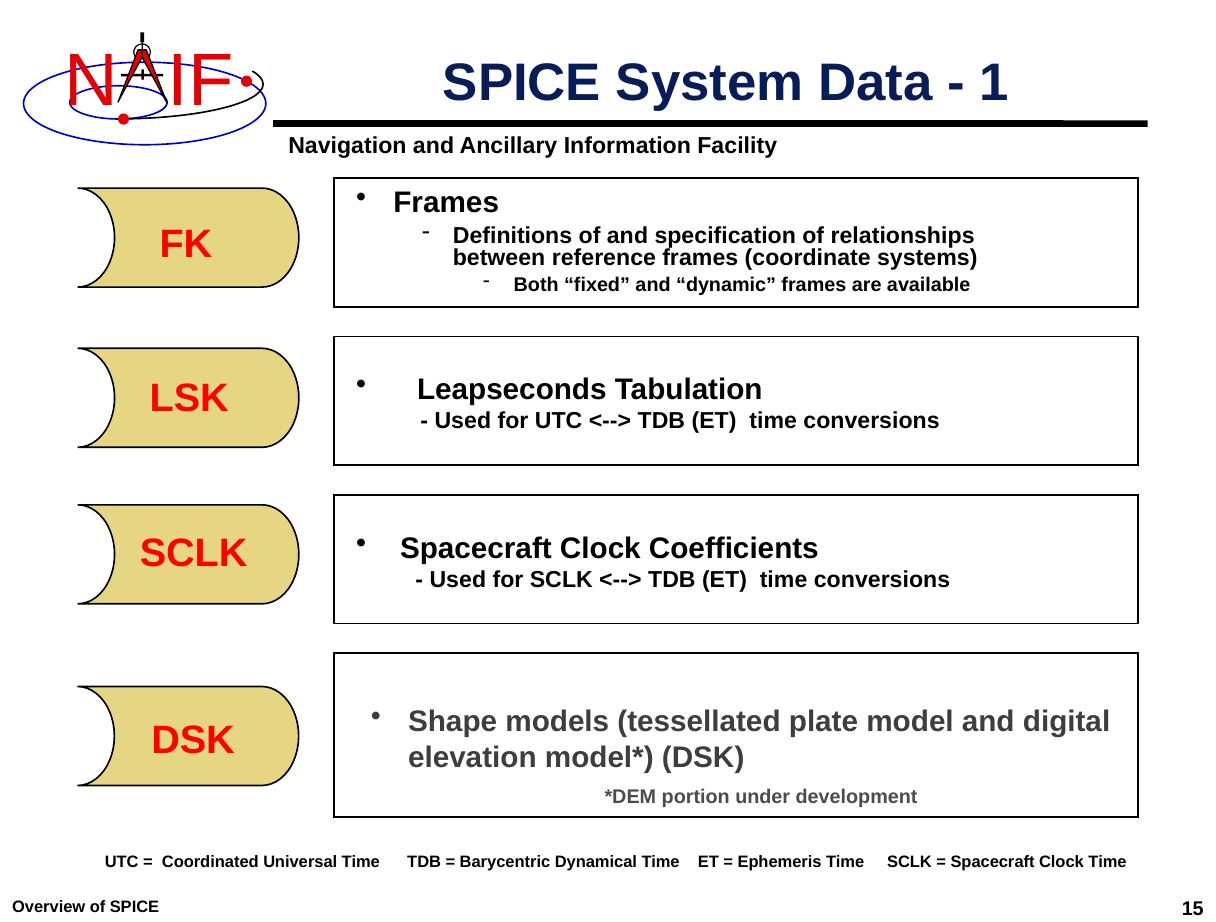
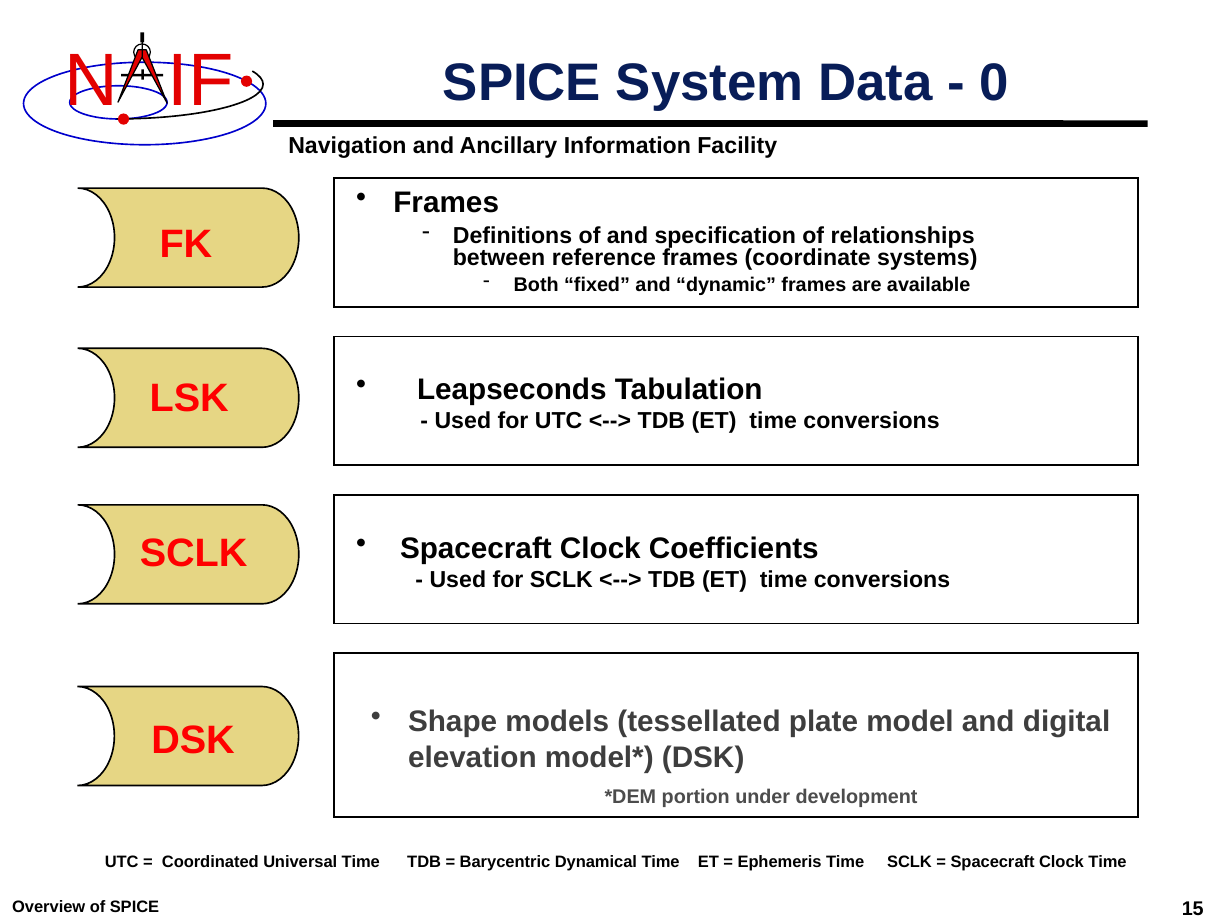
1: 1 -> 0
